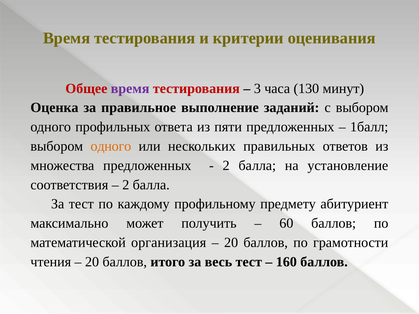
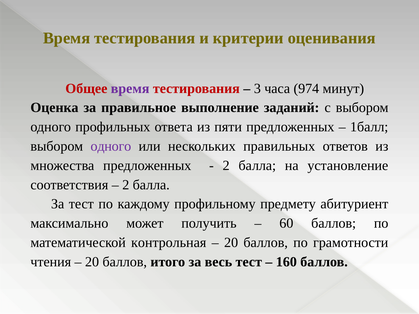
130: 130 -> 974
одного at (111, 146) colour: orange -> purple
организация: организация -> контрольная
